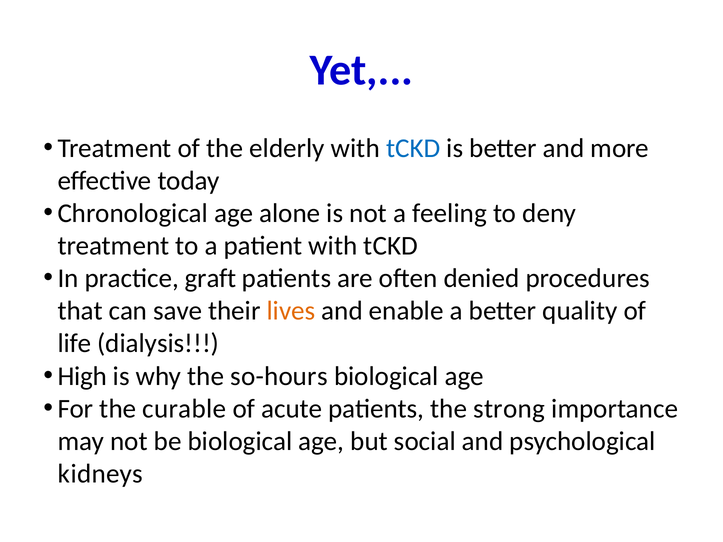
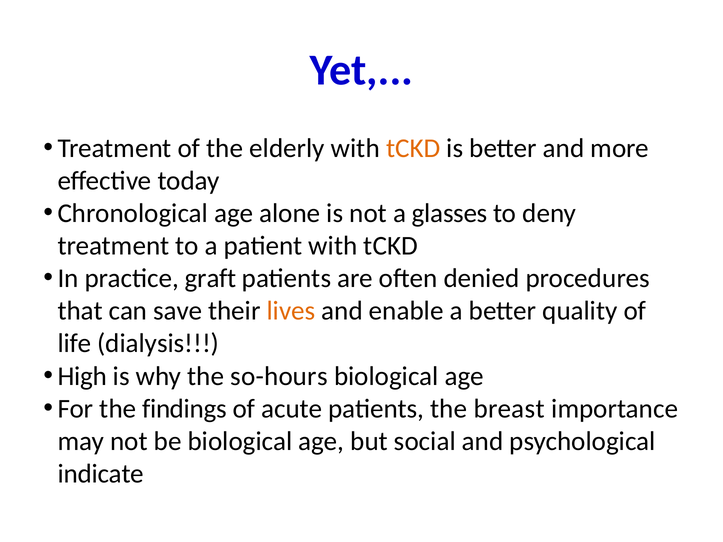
tCKD at (413, 148) colour: blue -> orange
feeling: feeling -> glasses
curable: curable -> findings
strong: strong -> breast
kidneys: kidneys -> indicate
